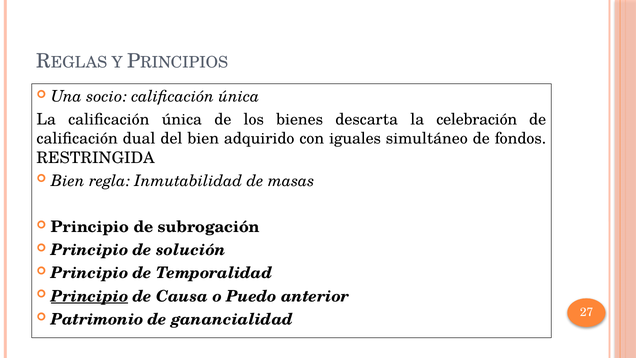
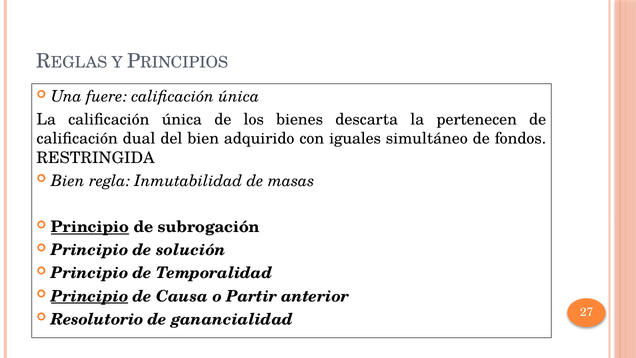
socio: socio -> fuere
celebración: celebración -> pertenecen
Principio at (90, 227) underline: none -> present
Puedo: Puedo -> Partir
Patrimonio: Patrimonio -> Resolutorio
